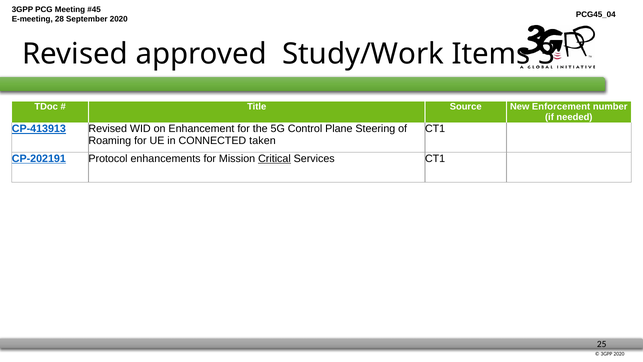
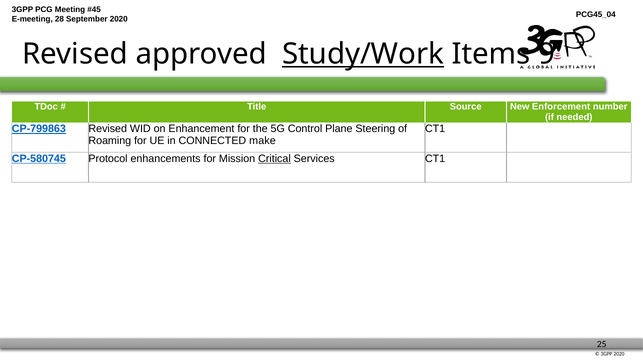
Study/Work underline: none -> present
3: 3 -> 9
CP-413913: CP-413913 -> CP-799863
taken: taken -> make
CP-202191: CP-202191 -> CP-580745
